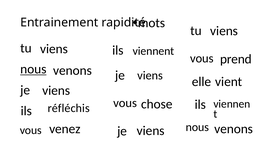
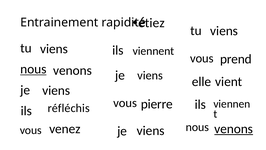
mots: mots -> étiez
chose: chose -> pierre
venons at (234, 129) underline: none -> present
